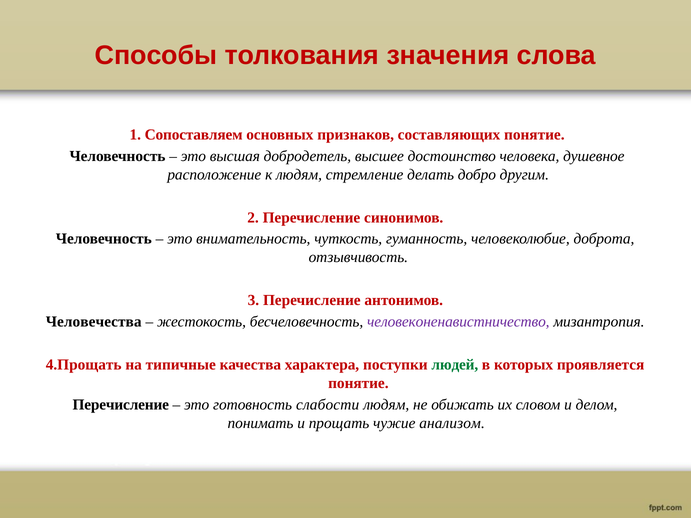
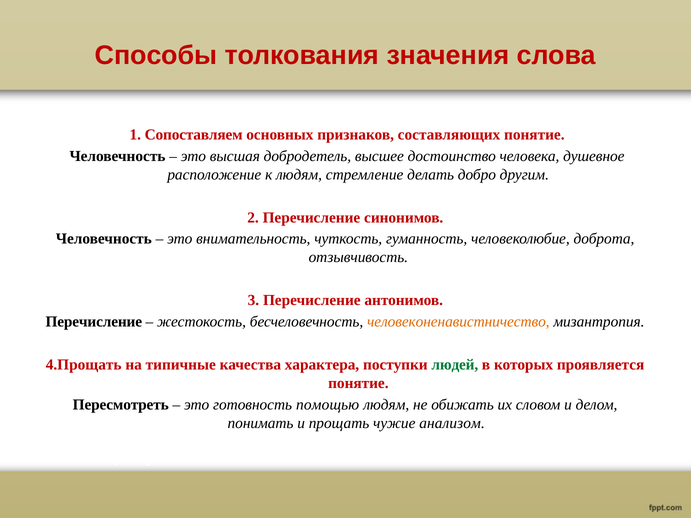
Человечества at (94, 322): Человечества -> Перечисление
человеконенавистничество colour: purple -> orange
Перечисление at (121, 405): Перечисление -> Пересмотреть
слабости: слабости -> помощью
